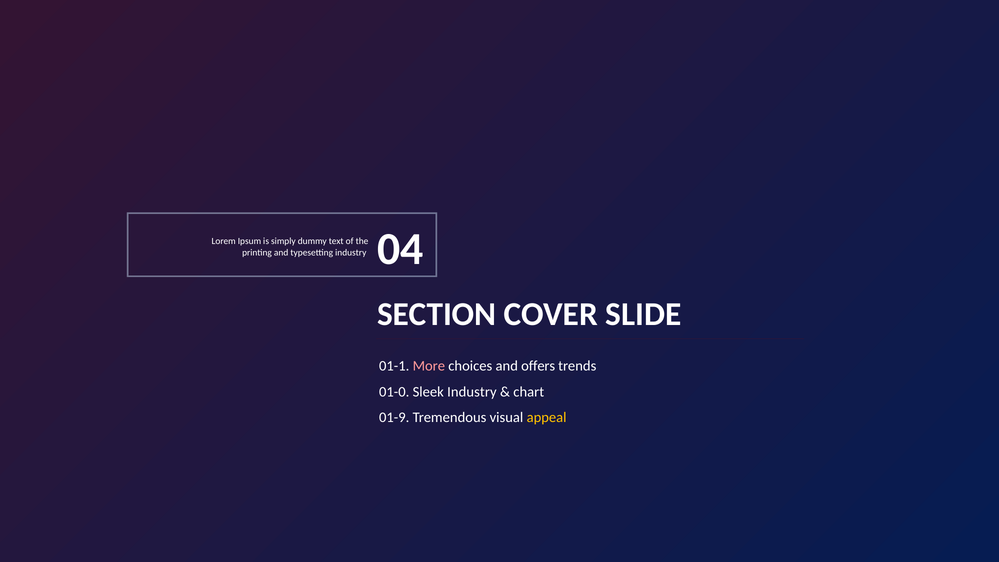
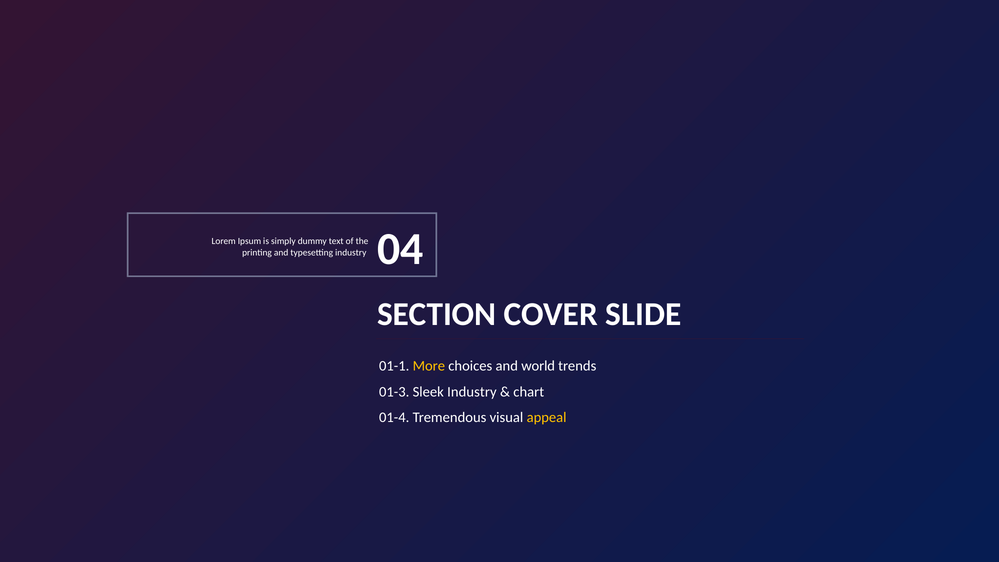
More colour: pink -> yellow
offers: offers -> world
01-0: 01-0 -> 01-3
01-9: 01-9 -> 01-4
